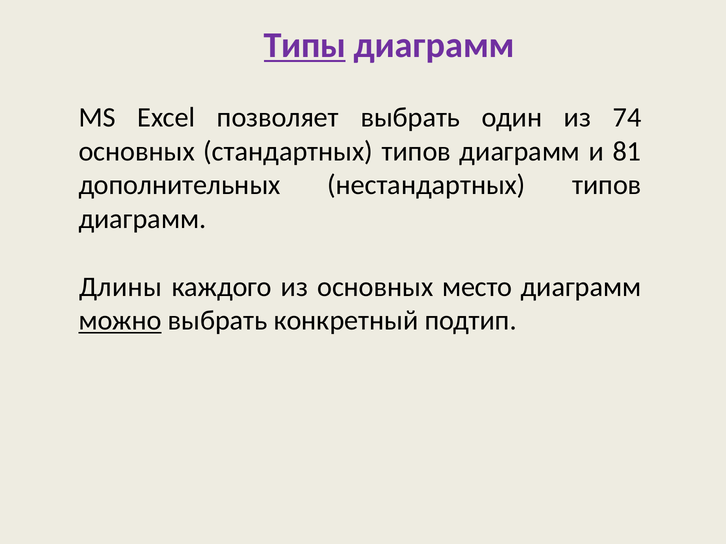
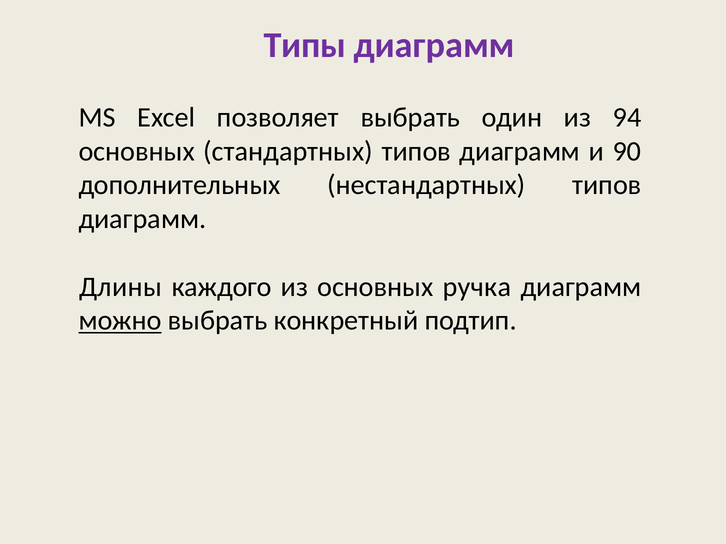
Типы underline: present -> none
74: 74 -> 94
81: 81 -> 90
место: место -> ручка
